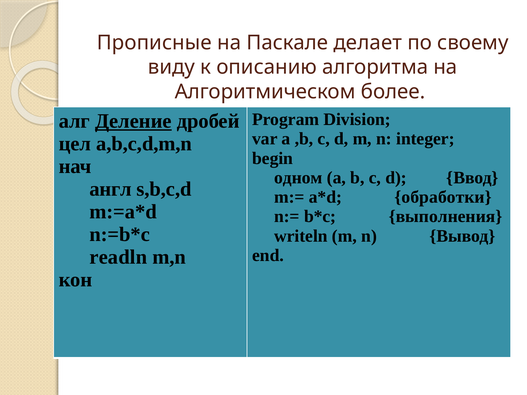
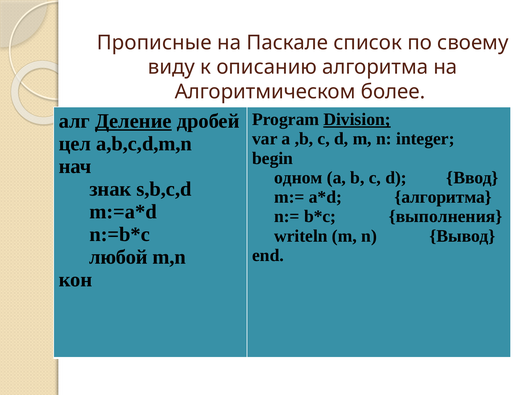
делает: делает -> список
Division underline: none -> present
англ: англ -> знак
обработки at (443, 197): обработки -> алгоритма
readln: readln -> любой
